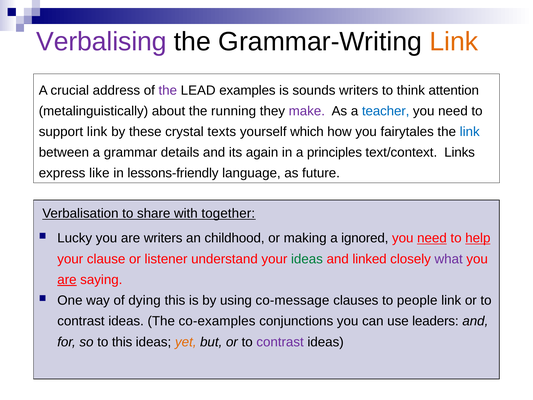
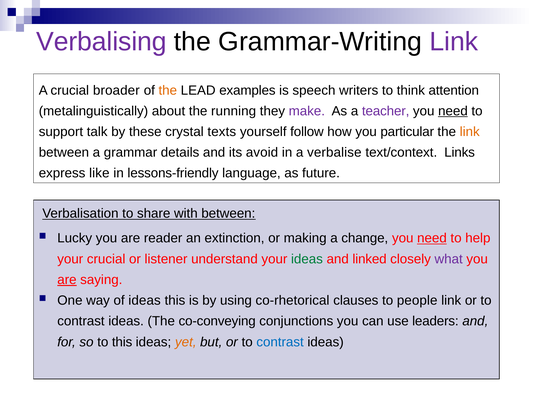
Link at (454, 42) colour: orange -> purple
address: address -> broader
the at (168, 90) colour: purple -> orange
sounds: sounds -> speech
teacher colour: blue -> purple
need at (453, 111) underline: none -> present
support link: link -> talk
which: which -> follow
fairytales: fairytales -> particular
link at (470, 132) colour: blue -> orange
again: again -> avoid
principles: principles -> verbalise
with together: together -> between
are writers: writers -> reader
childhood: childhood -> extinction
ignored: ignored -> change
help underline: present -> none
your clause: clause -> crucial
of dying: dying -> ideas
co-message: co-message -> co-rhetorical
co-examples: co-examples -> co-conveying
contrast at (280, 342) colour: purple -> blue
